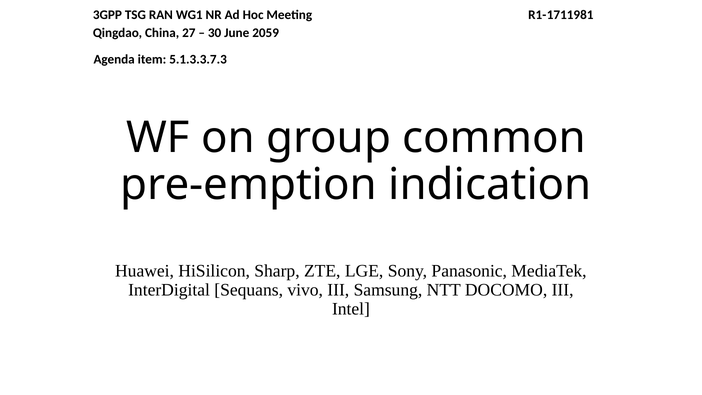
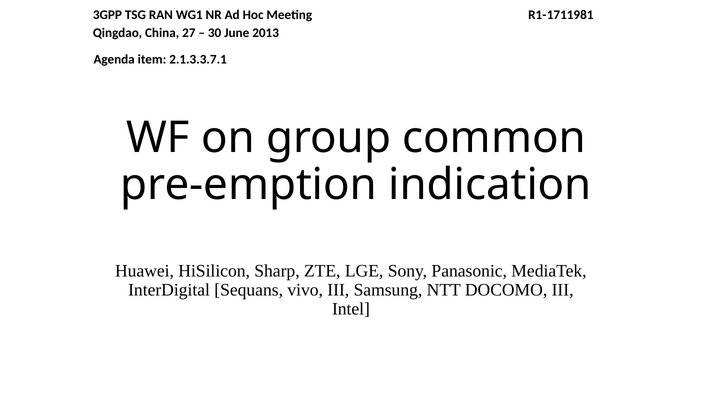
2059: 2059 -> 2013
5.1.3.3.7.3: 5.1.3.3.7.3 -> 2.1.3.3.7.1
